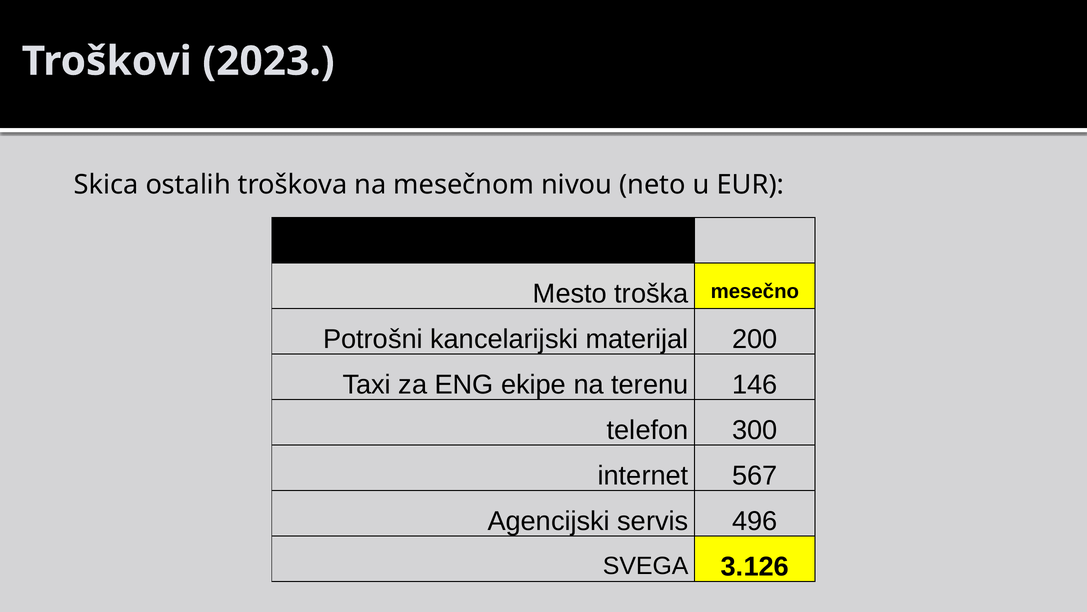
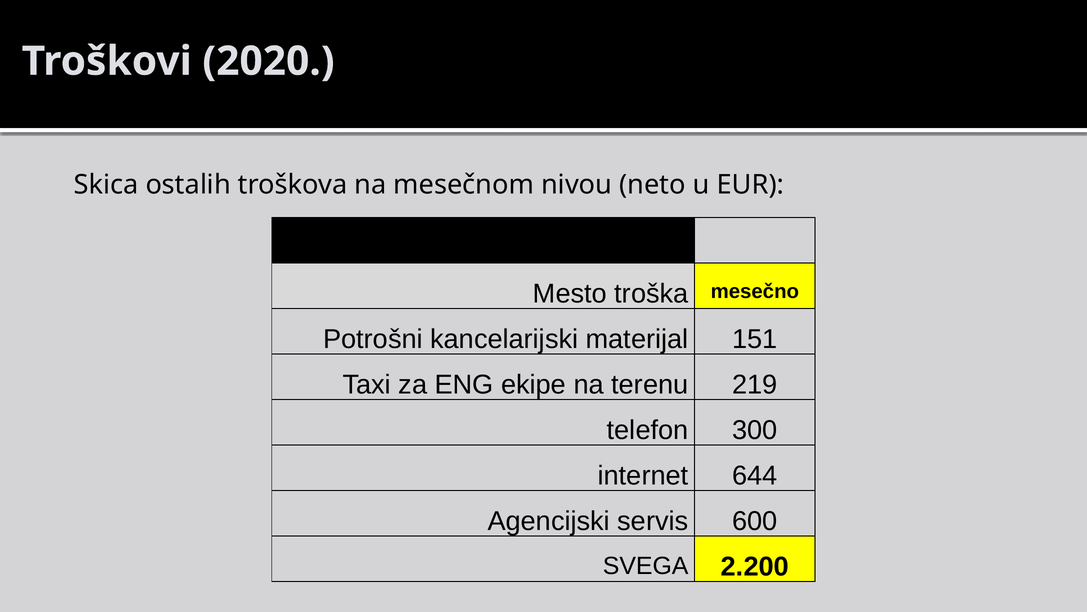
2023: 2023 -> 2020
200: 200 -> 151
146: 146 -> 219
567: 567 -> 644
496: 496 -> 600
3.126: 3.126 -> 2.200
